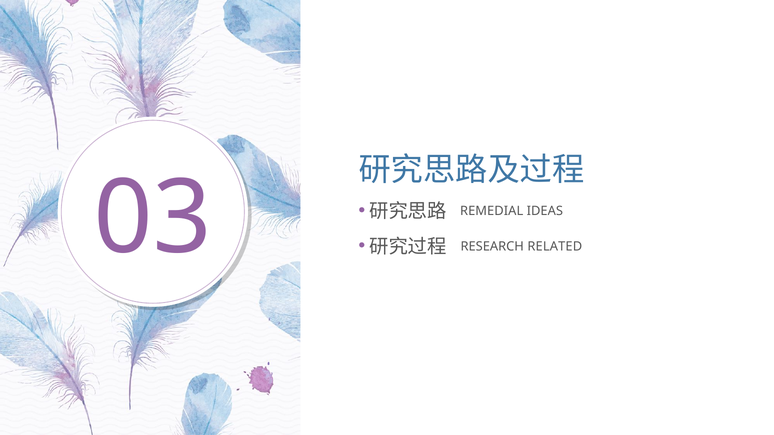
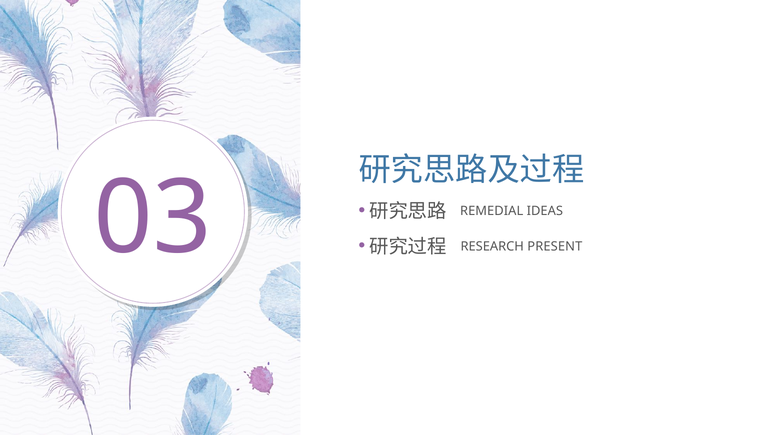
RELATED: RELATED -> PRESENT
